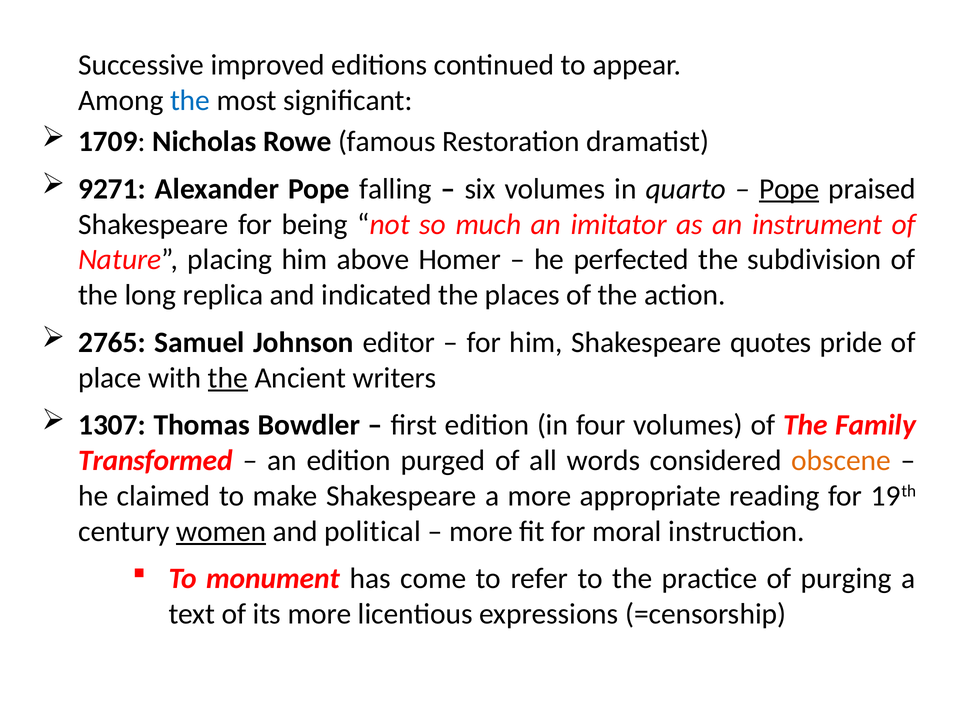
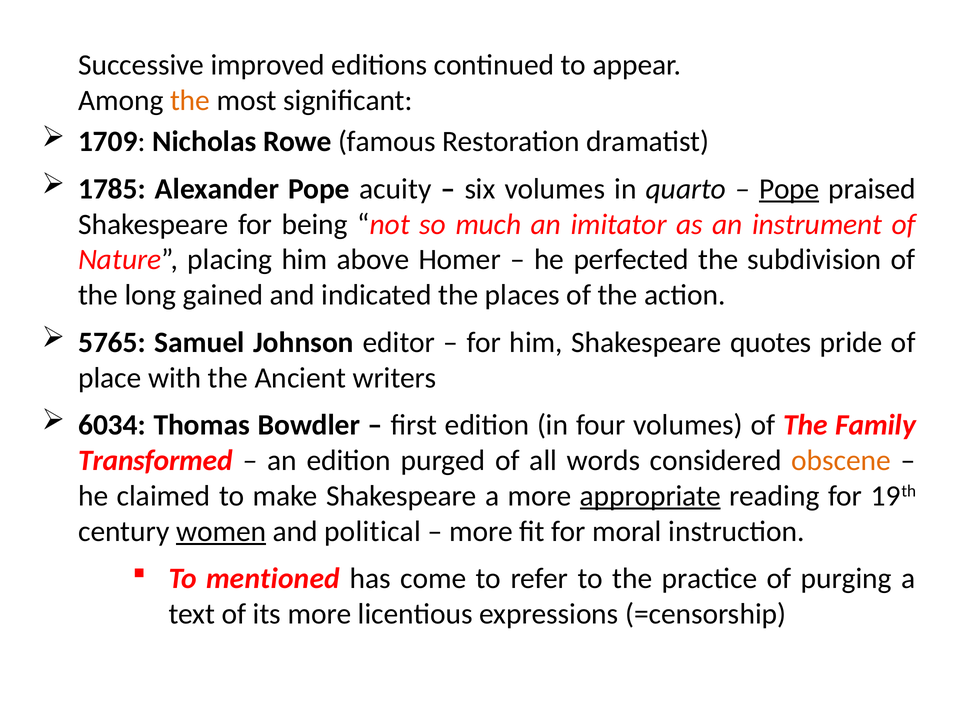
the at (190, 100) colour: blue -> orange
9271: 9271 -> 1785
falling: falling -> acuity
replica: replica -> gained
2765: 2765 -> 5765
the at (228, 378) underline: present -> none
1307: 1307 -> 6034
appropriate underline: none -> present
monument: monument -> mentioned
